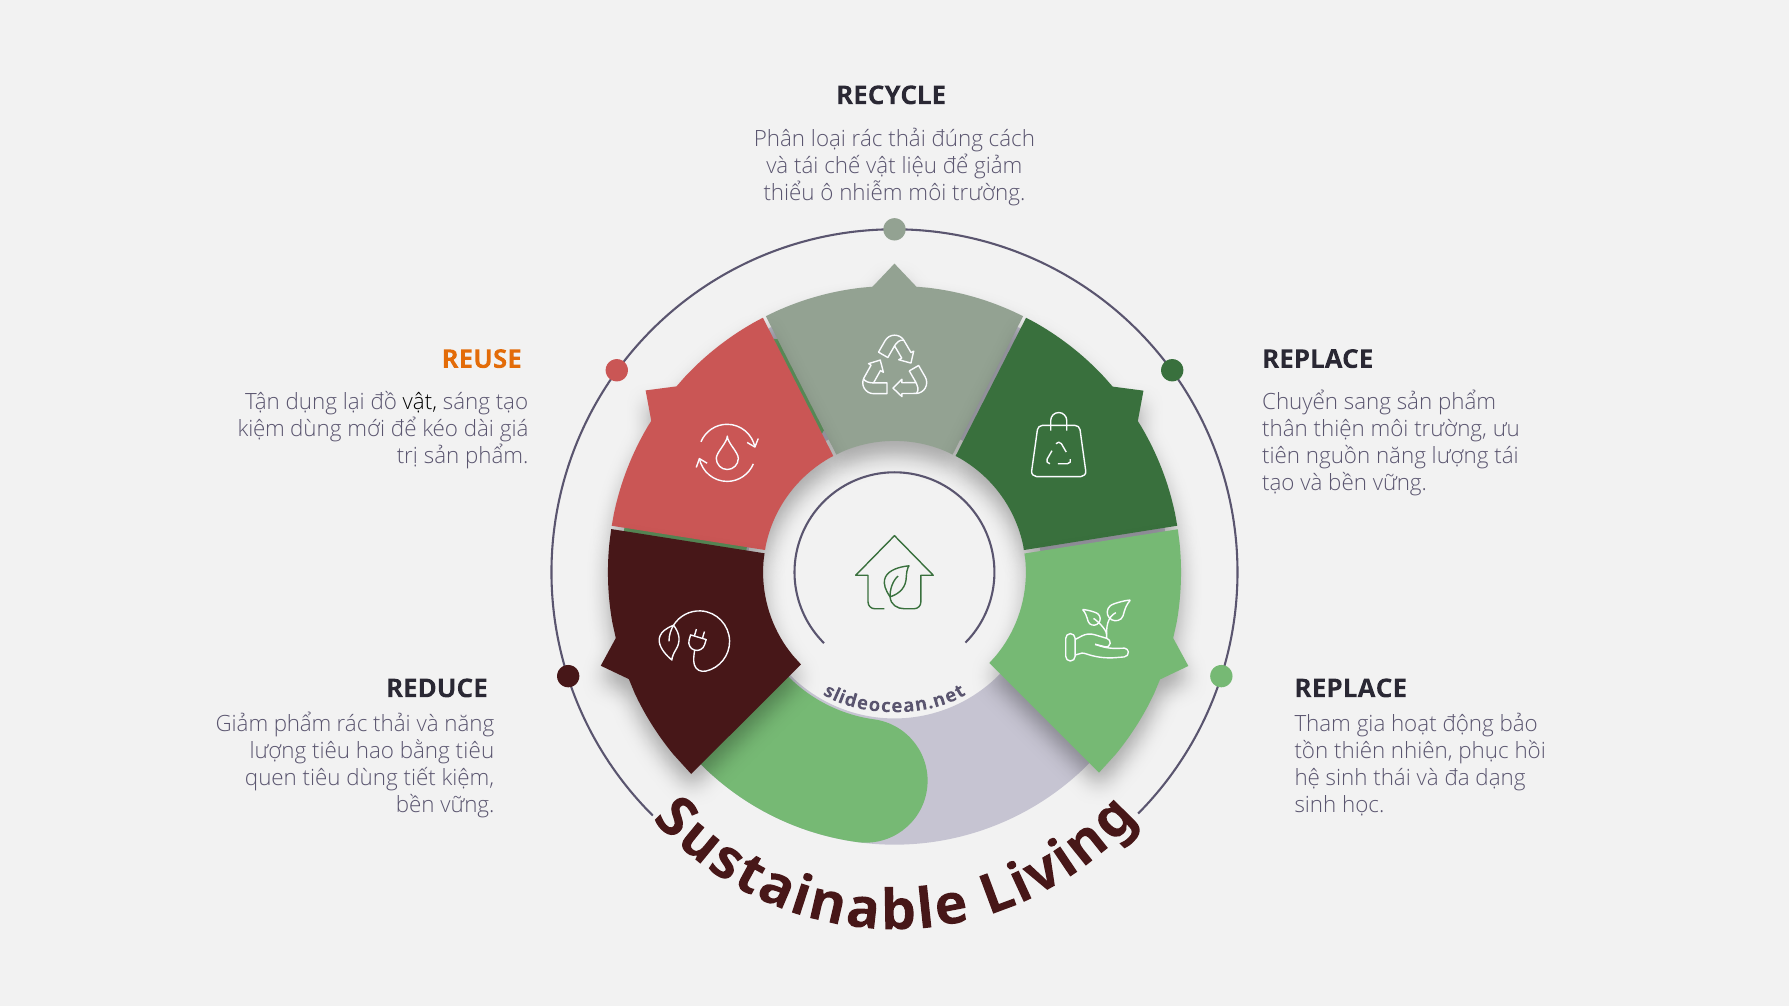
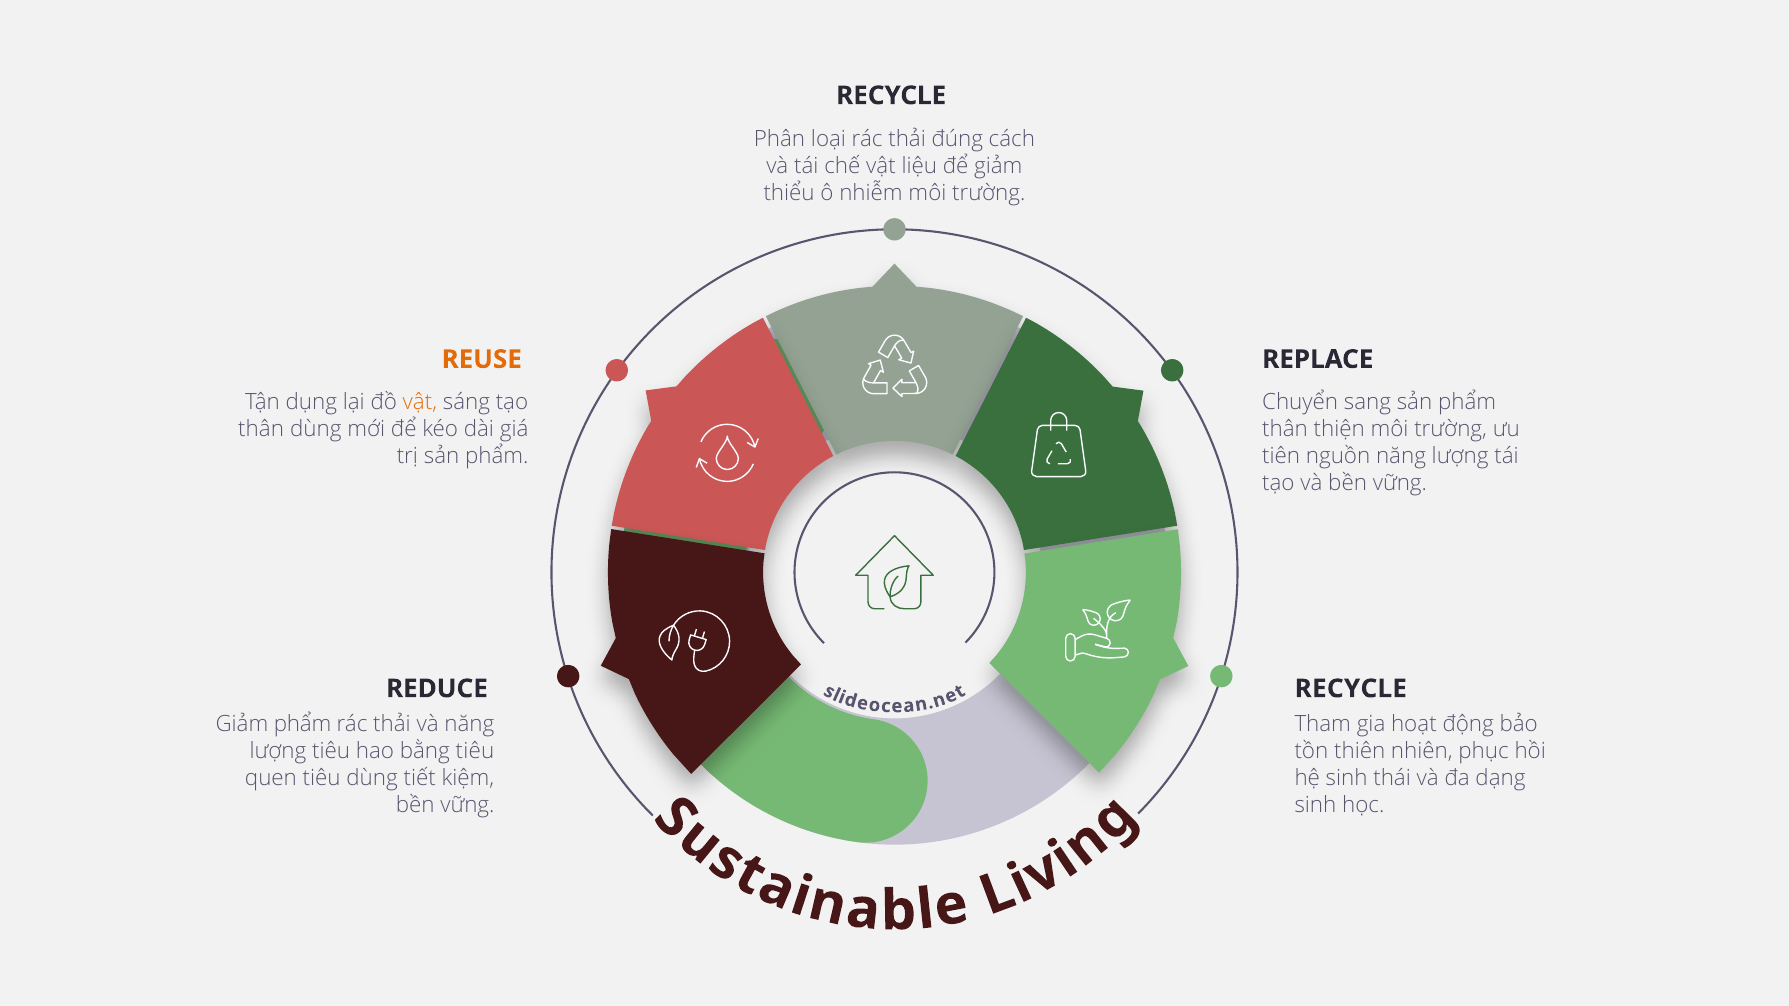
vật at (420, 402) colour: black -> orange
kiệm at (261, 429): kiệm -> thân
REPLACE at (1351, 689): REPLACE -> RECYCLE
